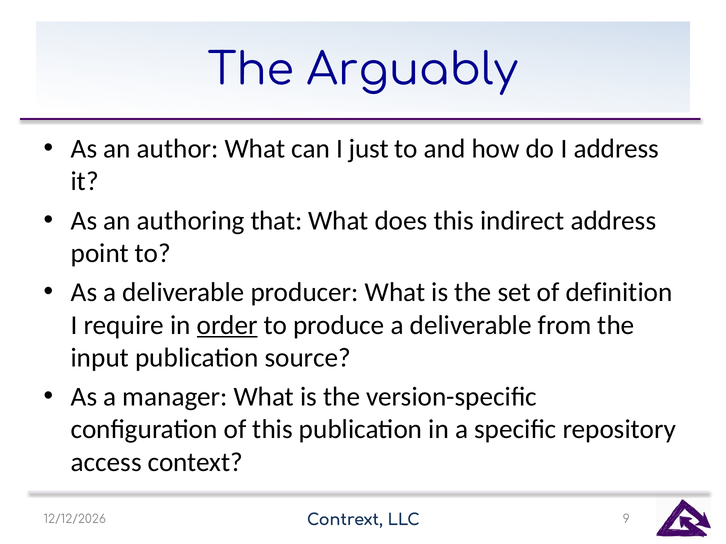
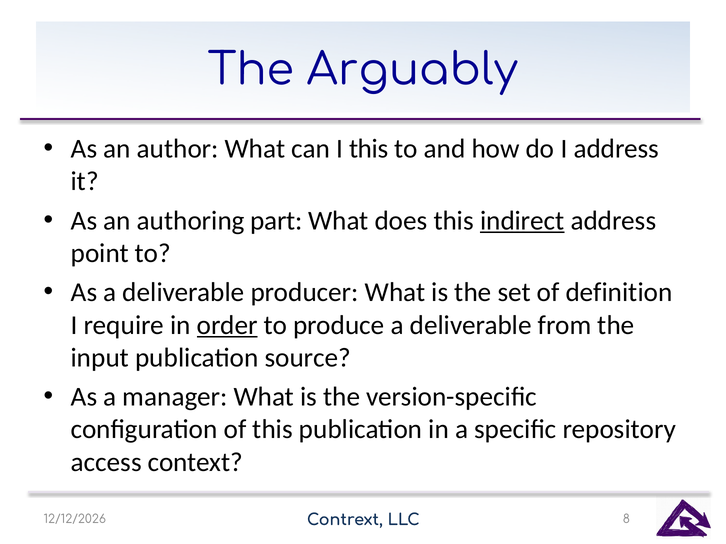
I just: just -> this
that: that -> part
indirect underline: none -> present
9: 9 -> 8
